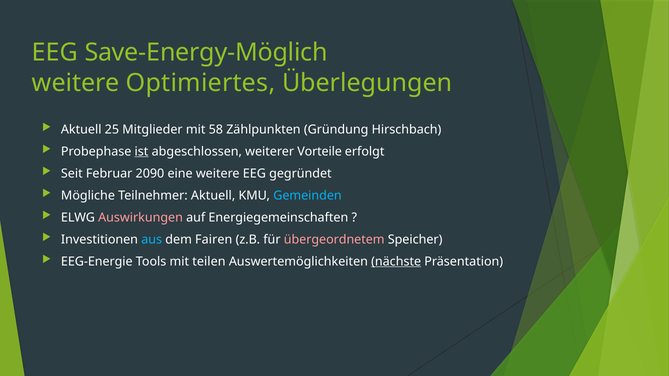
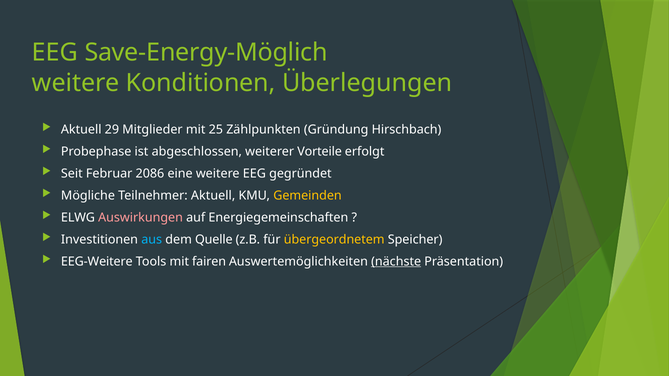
Optimiertes: Optimiertes -> Konditionen
25: 25 -> 29
58: 58 -> 25
ist underline: present -> none
2090: 2090 -> 2086
Gemeinden colour: light blue -> yellow
Fairen: Fairen -> Quelle
übergeordnetem colour: pink -> yellow
EEG-Energie: EEG-Energie -> EEG-Weitere
teilen: teilen -> fairen
